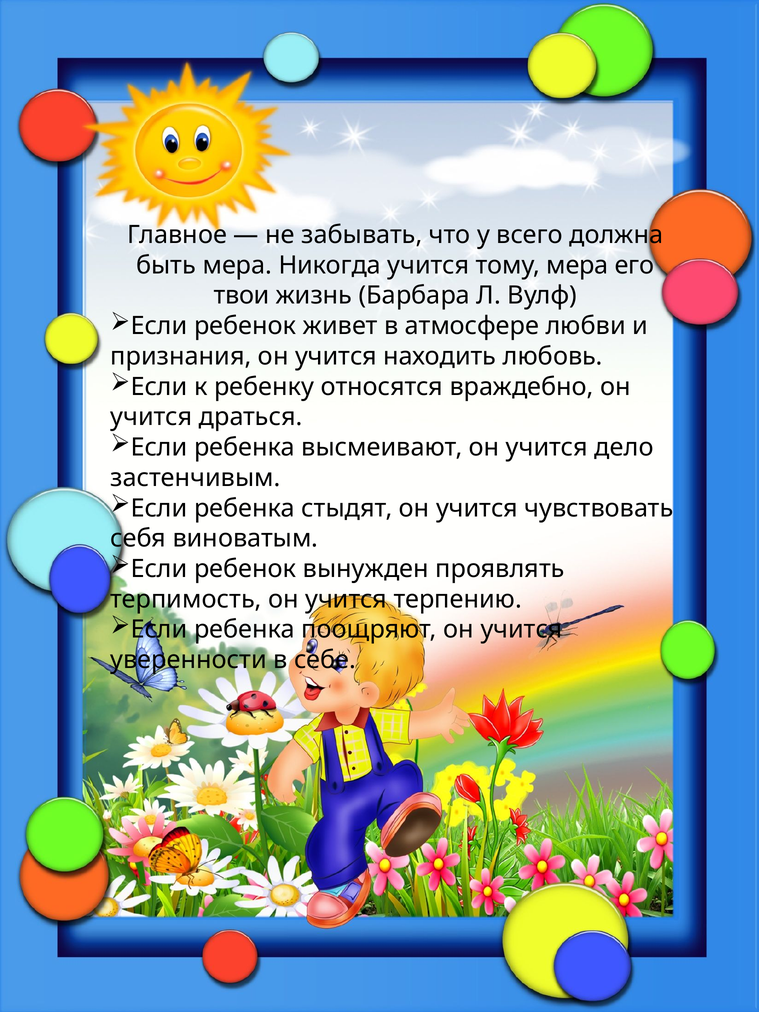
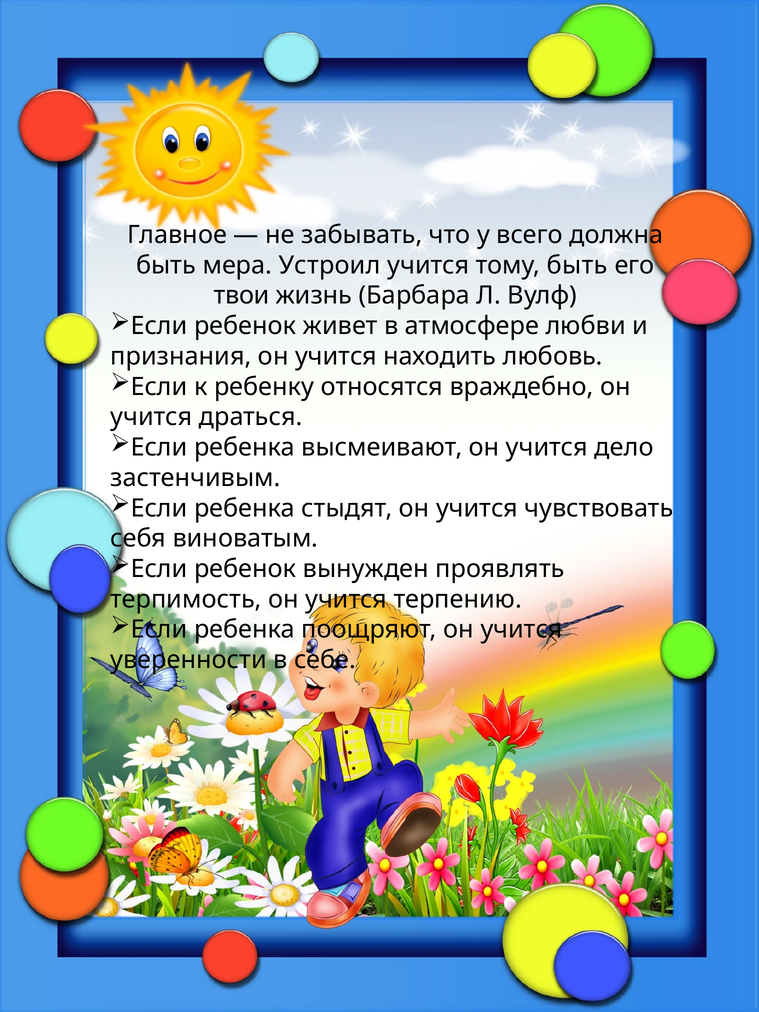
Никогда: Никогда -> Устроил
тому мера: мера -> быть
